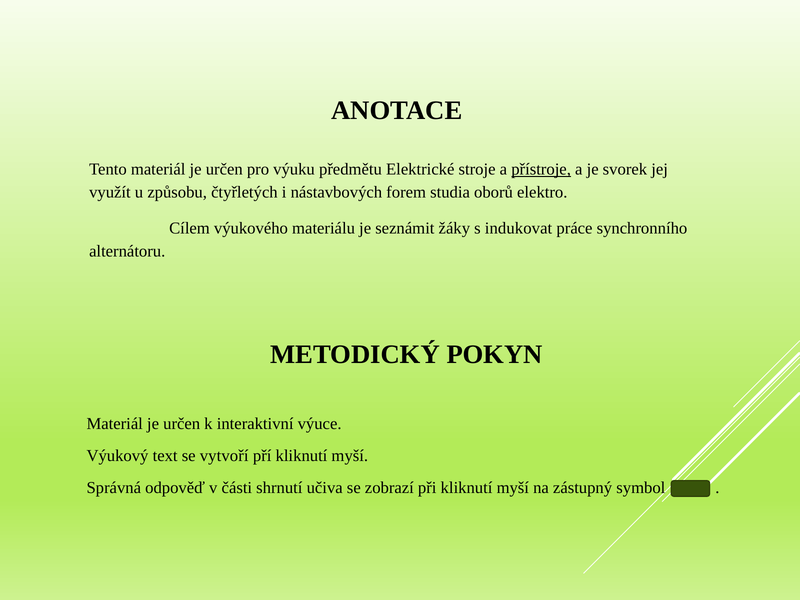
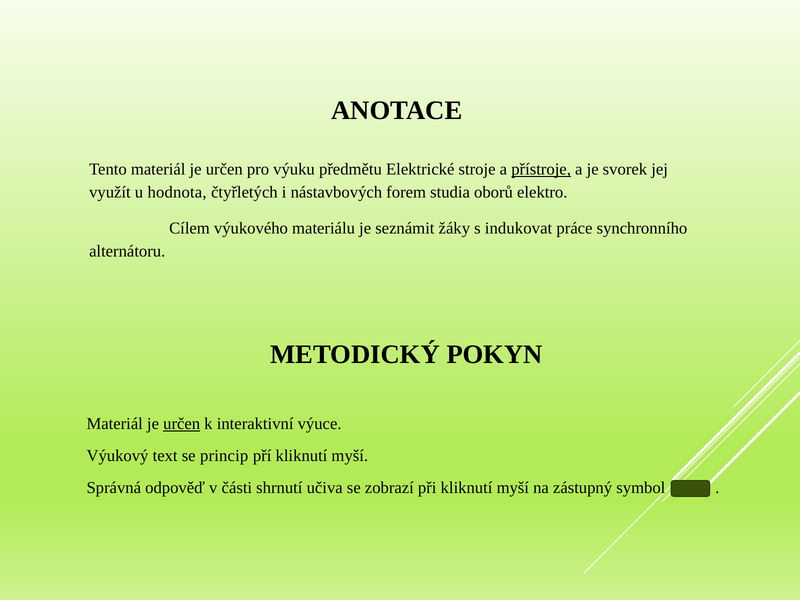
způsobu: způsobu -> hodnota
určen at (182, 424) underline: none -> present
vytvoří: vytvoří -> princip
